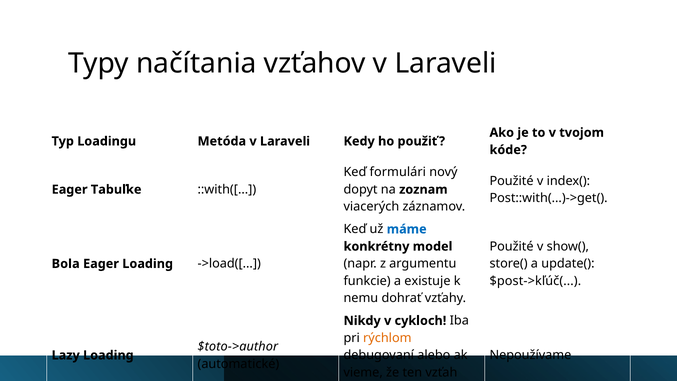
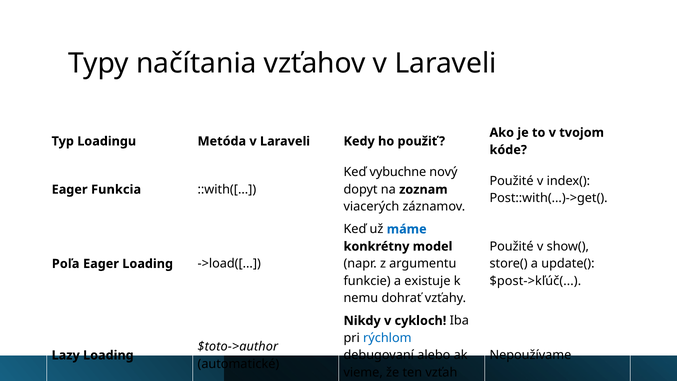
formulári: formulári -> vybuchne
Tabuľke: Tabuľke -> Funkcia
Bola: Bola -> Poľa
rýchlom colour: orange -> blue
